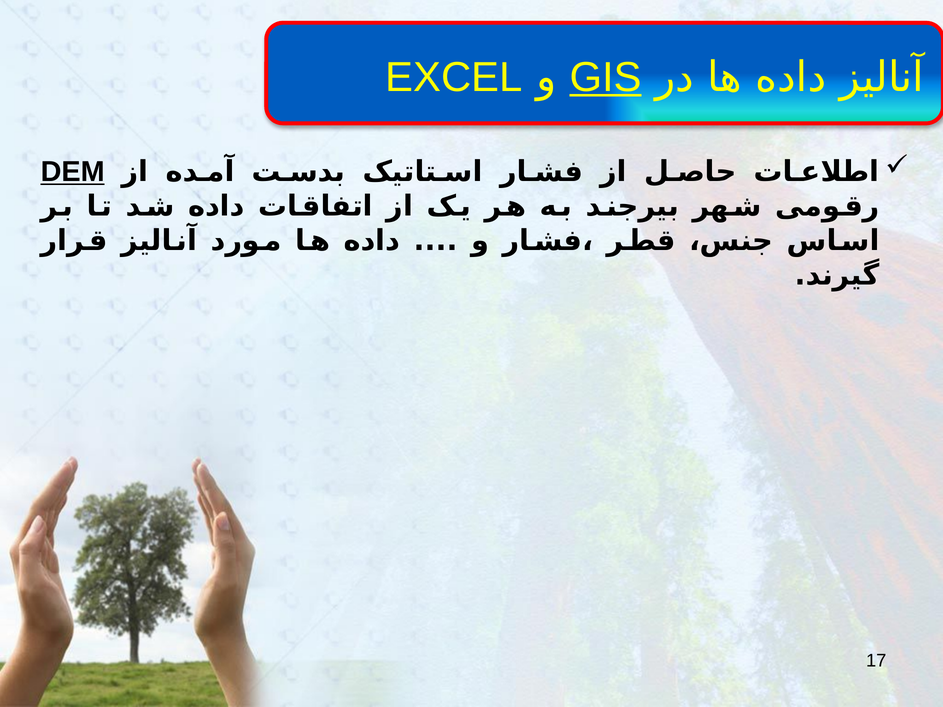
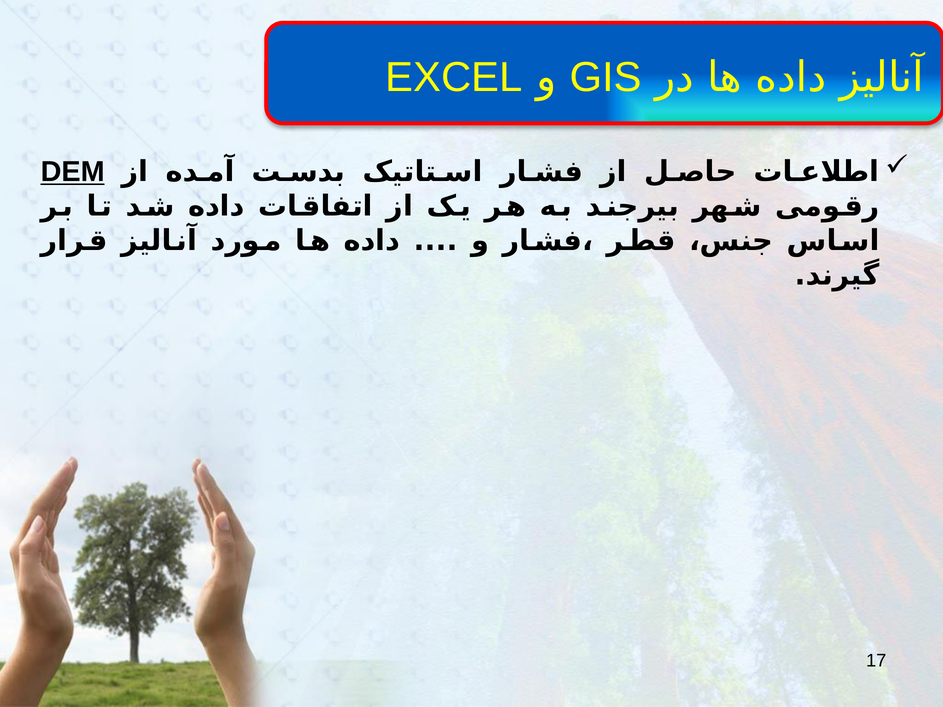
GIS underline: present -> none
